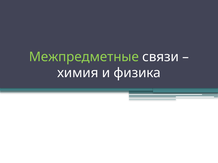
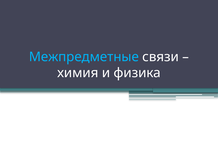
Межпредметные colour: light green -> light blue
